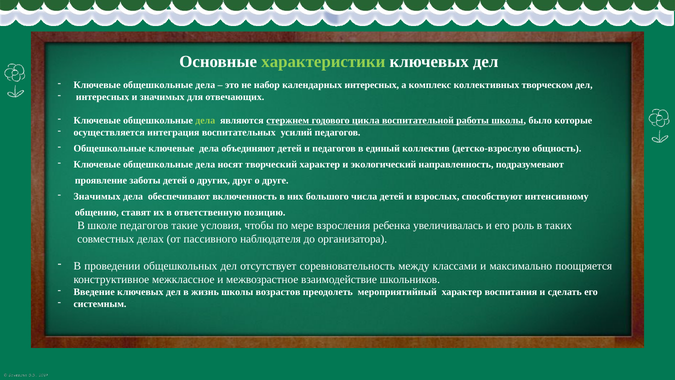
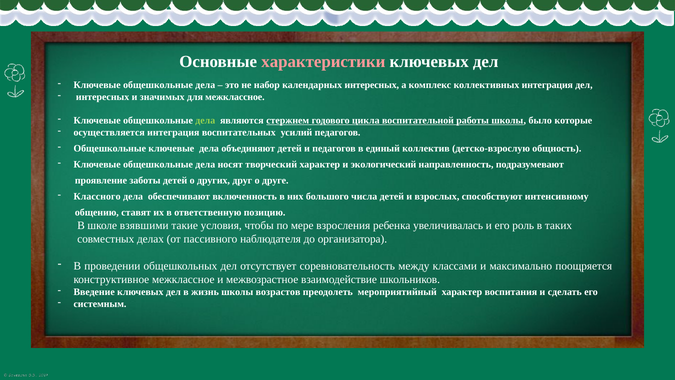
характеристики colour: light green -> pink
коллективных творческом: творческом -> интеграция
для отвечающих: отвечающих -> межклассное
Значимых at (97, 196): Значимых -> Классного
школе педагогов: педагогов -> взявшими
